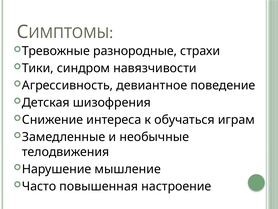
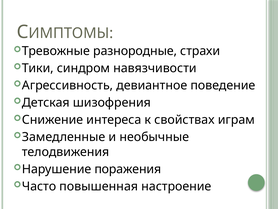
обучаться: обучаться -> свойствах
мышление: мышление -> поражения
